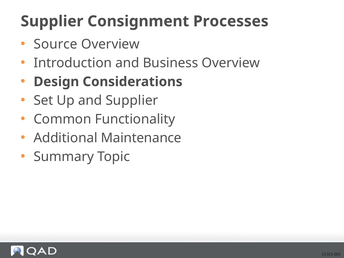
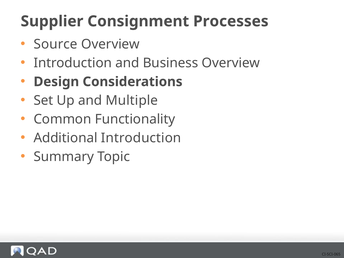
and Supplier: Supplier -> Multiple
Additional Maintenance: Maintenance -> Introduction
